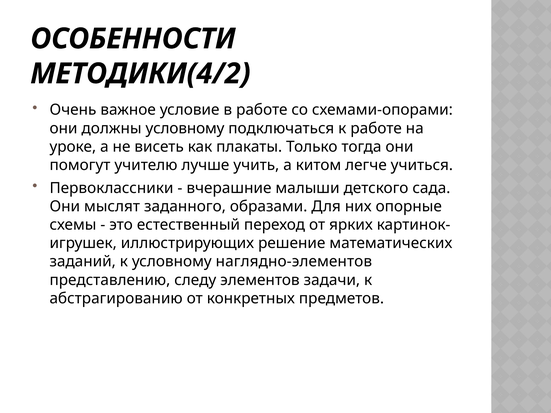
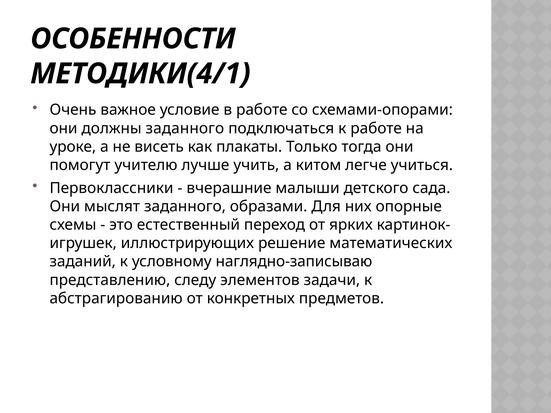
МЕТОДИКИ(4/2: МЕТОДИКИ(4/2 -> МЕТОДИКИ(4/1
должны условному: условному -> заданного
наглядно-элементов: наглядно-элементов -> наглядно-записываю
